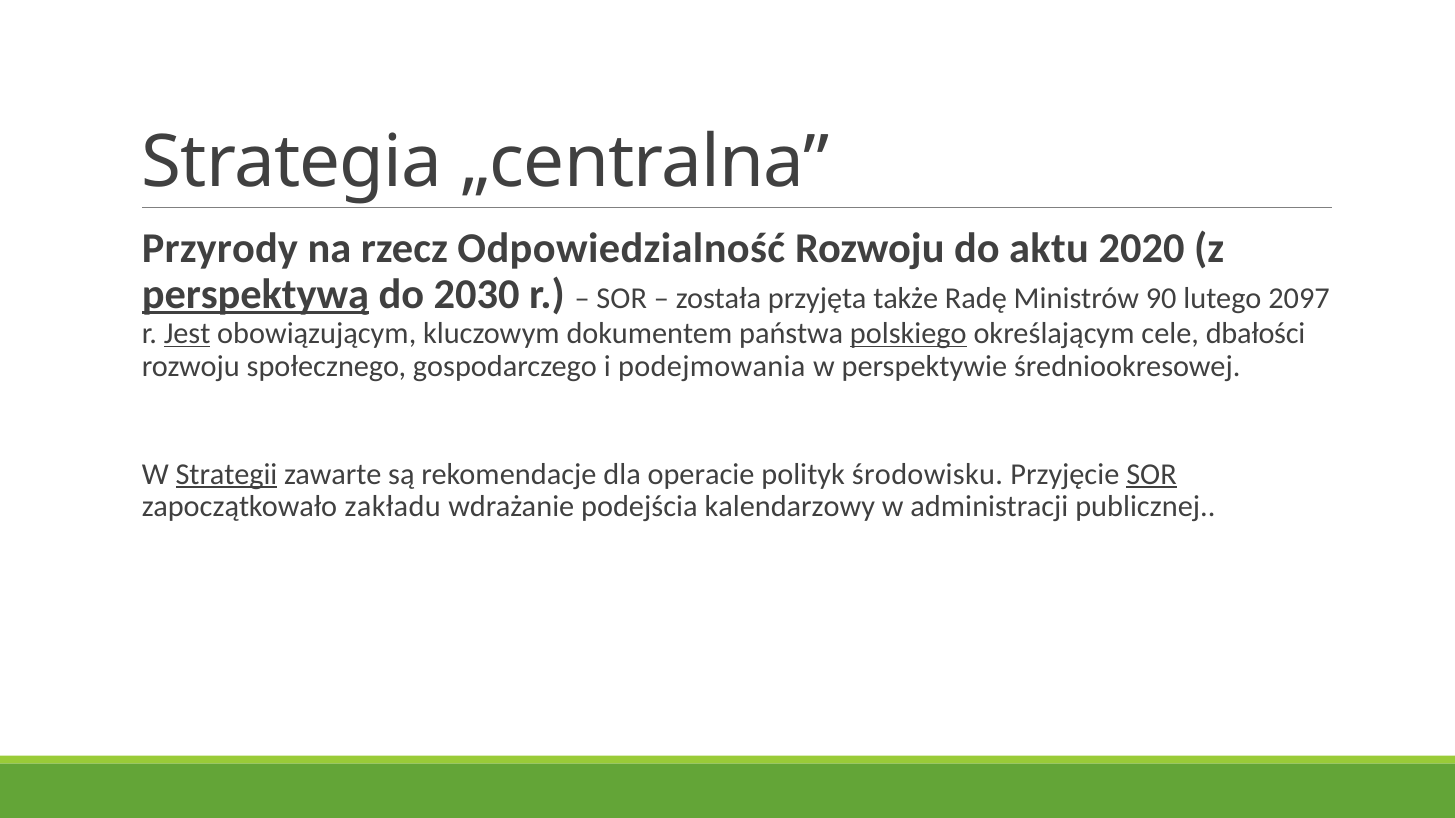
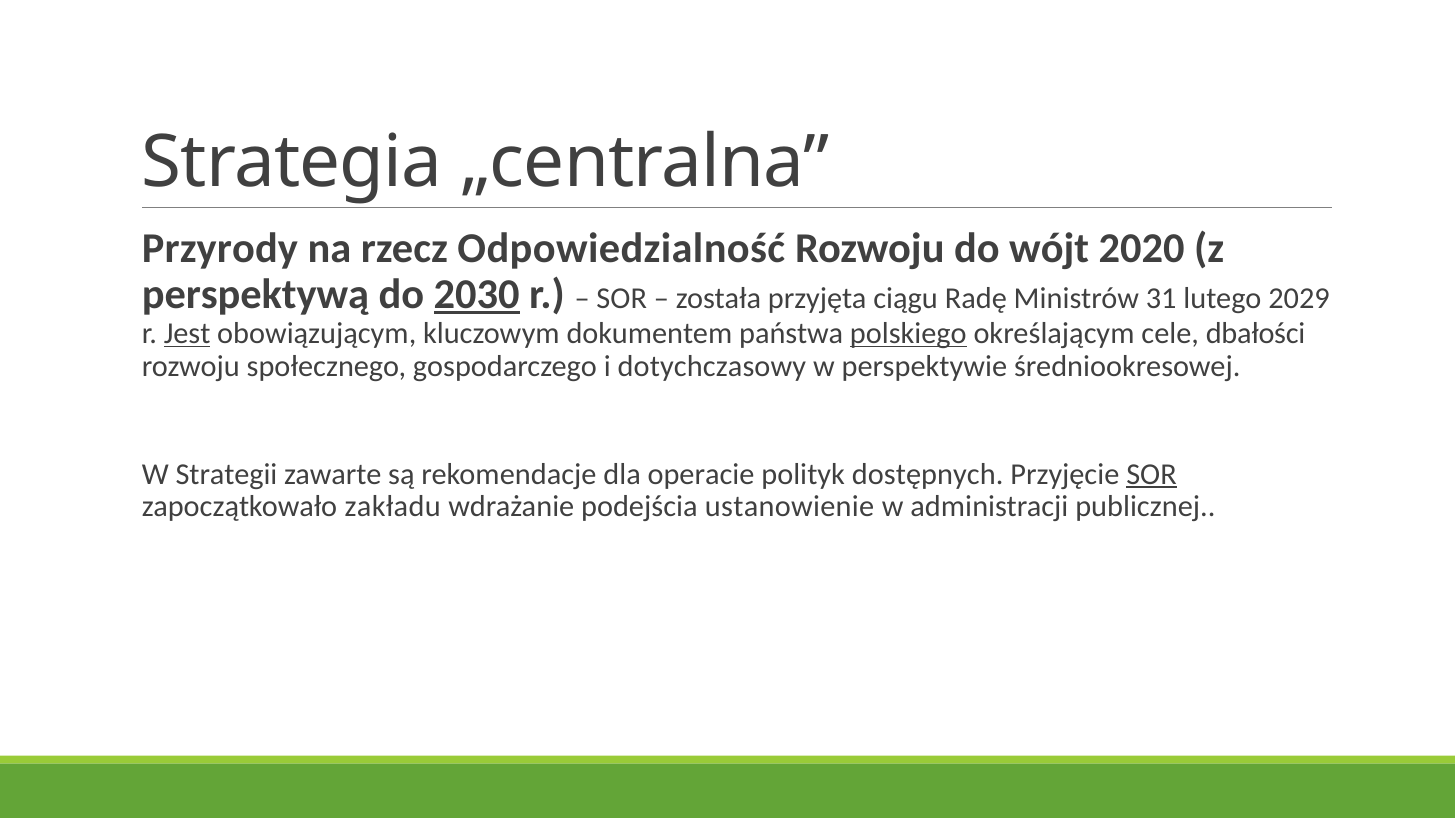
aktu: aktu -> wójt
perspektywą underline: present -> none
2030 underline: none -> present
także: także -> ciągu
90: 90 -> 31
2097: 2097 -> 2029
podejmowania: podejmowania -> dotychczasowy
Strategii underline: present -> none
środowisku: środowisku -> dostępnych
kalendarzowy: kalendarzowy -> ustanowienie
